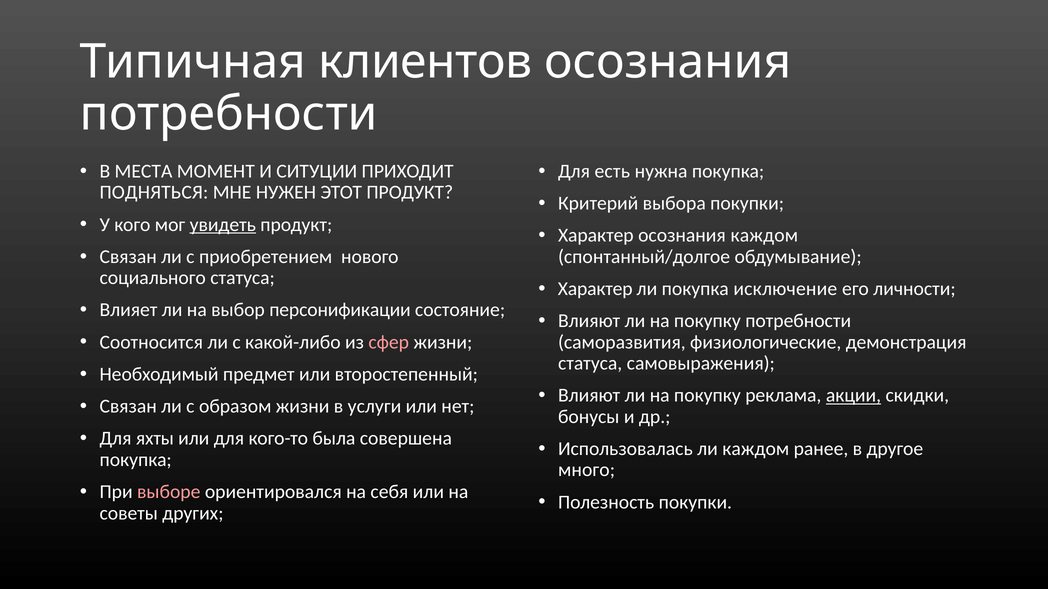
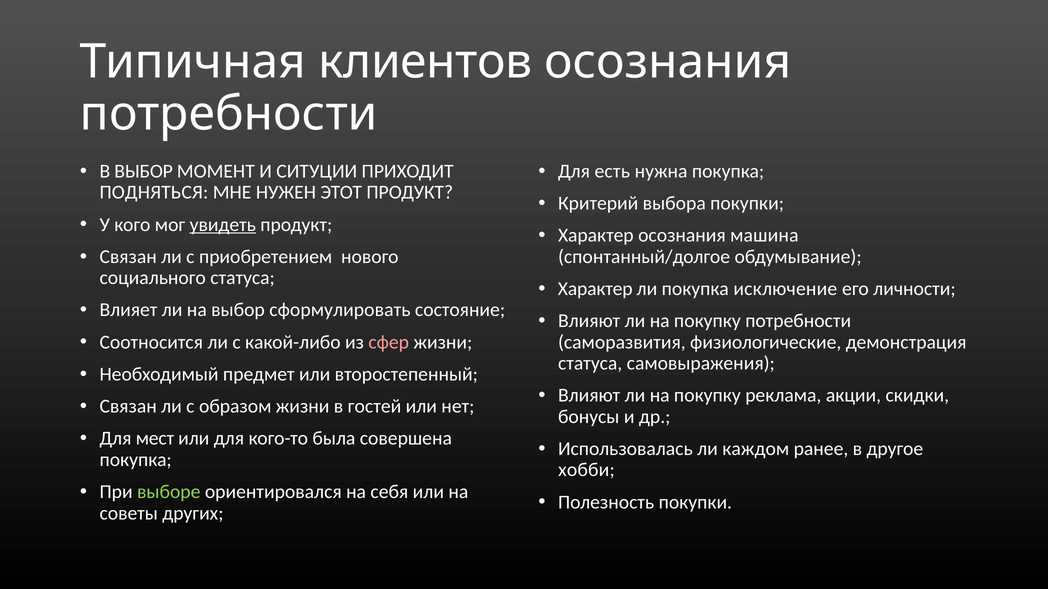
В МЕСТА: МЕСТА -> ВЫБОР
осознания каждом: каждом -> машина
персонификации: персонификации -> сформулировать
акции underline: present -> none
услуги: услуги -> гостей
яхты: яхты -> мест
много: много -> хобби
выборе colour: pink -> light green
